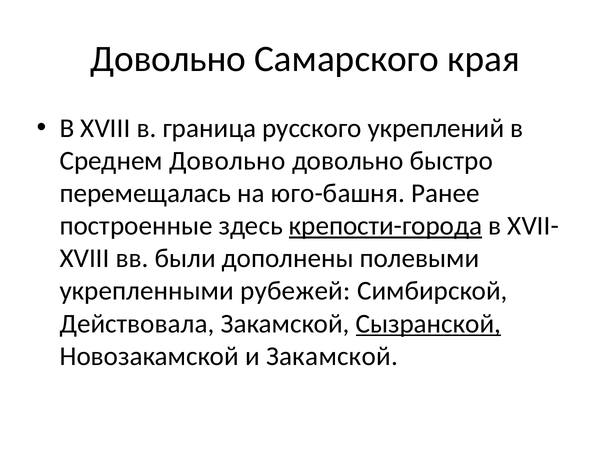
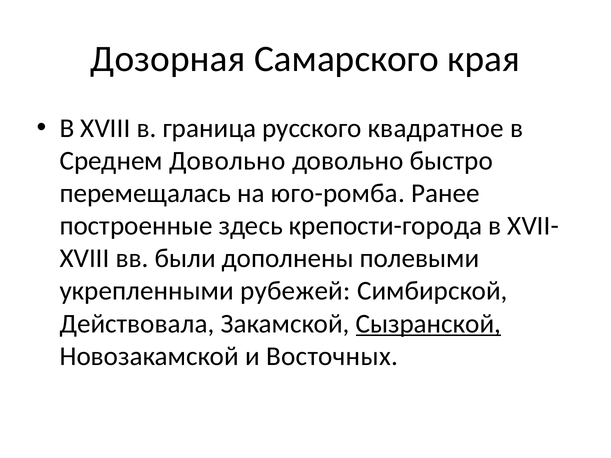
Довольно at (168, 59): Довольно -> Дозорная
укреплений: укреплений -> квадратное
юго-башня: юго-башня -> юго-ромба
крепости-города underline: present -> none
и Закамской: Закамской -> Восточных
